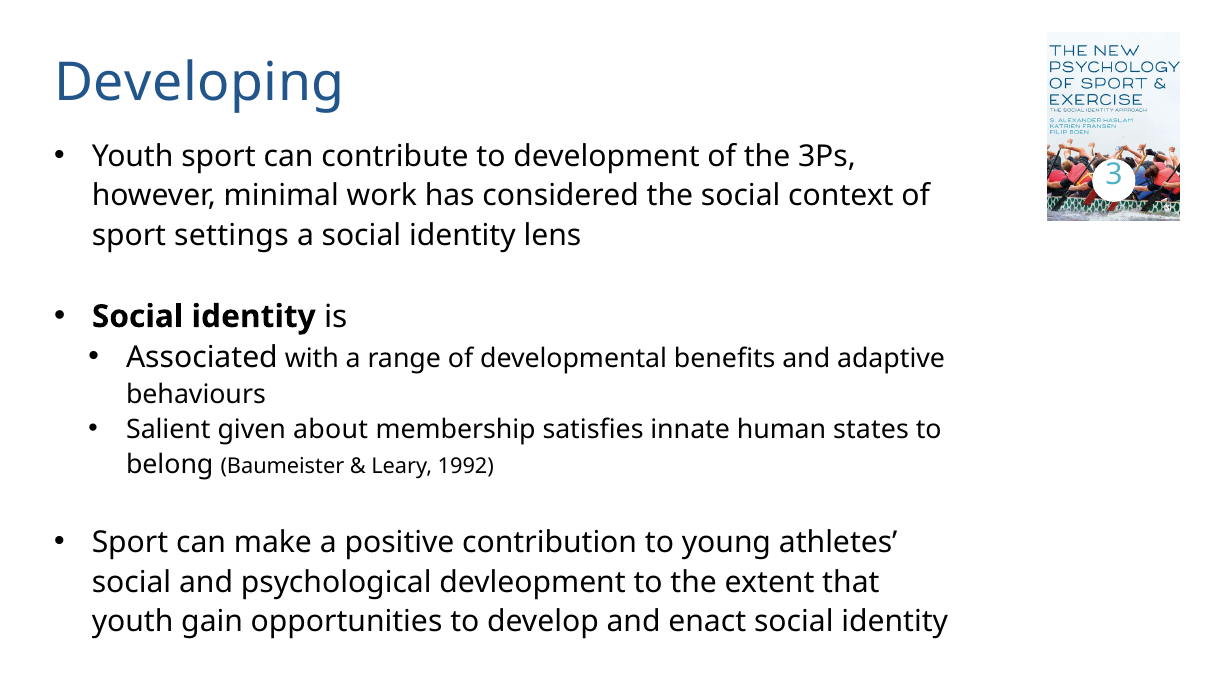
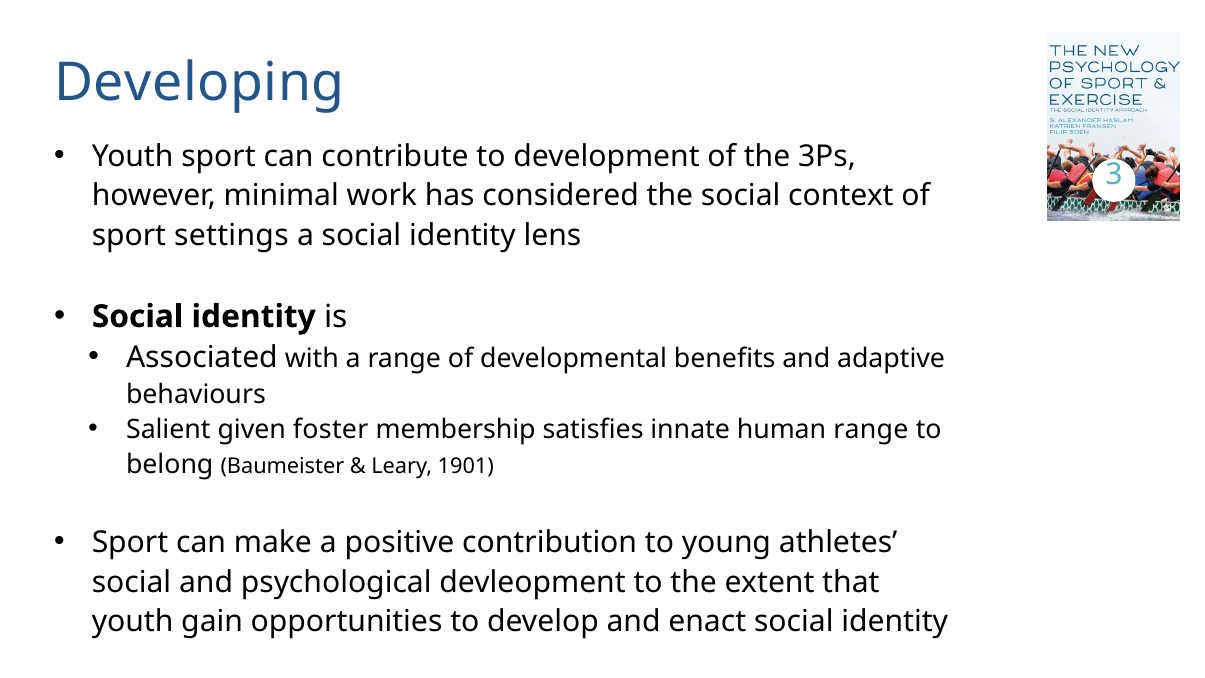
about: about -> foster
human states: states -> range
1992: 1992 -> 1901
